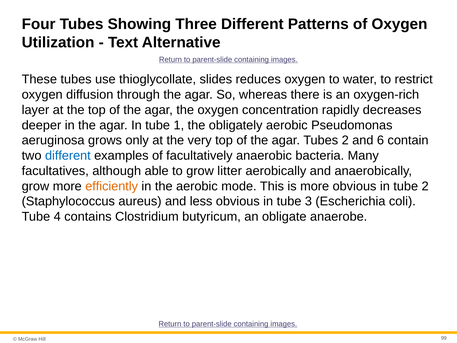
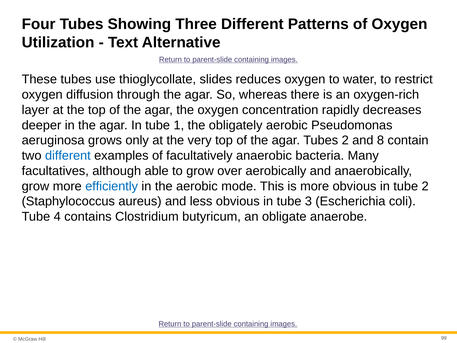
6: 6 -> 8
litter: litter -> over
efficiently colour: orange -> blue
